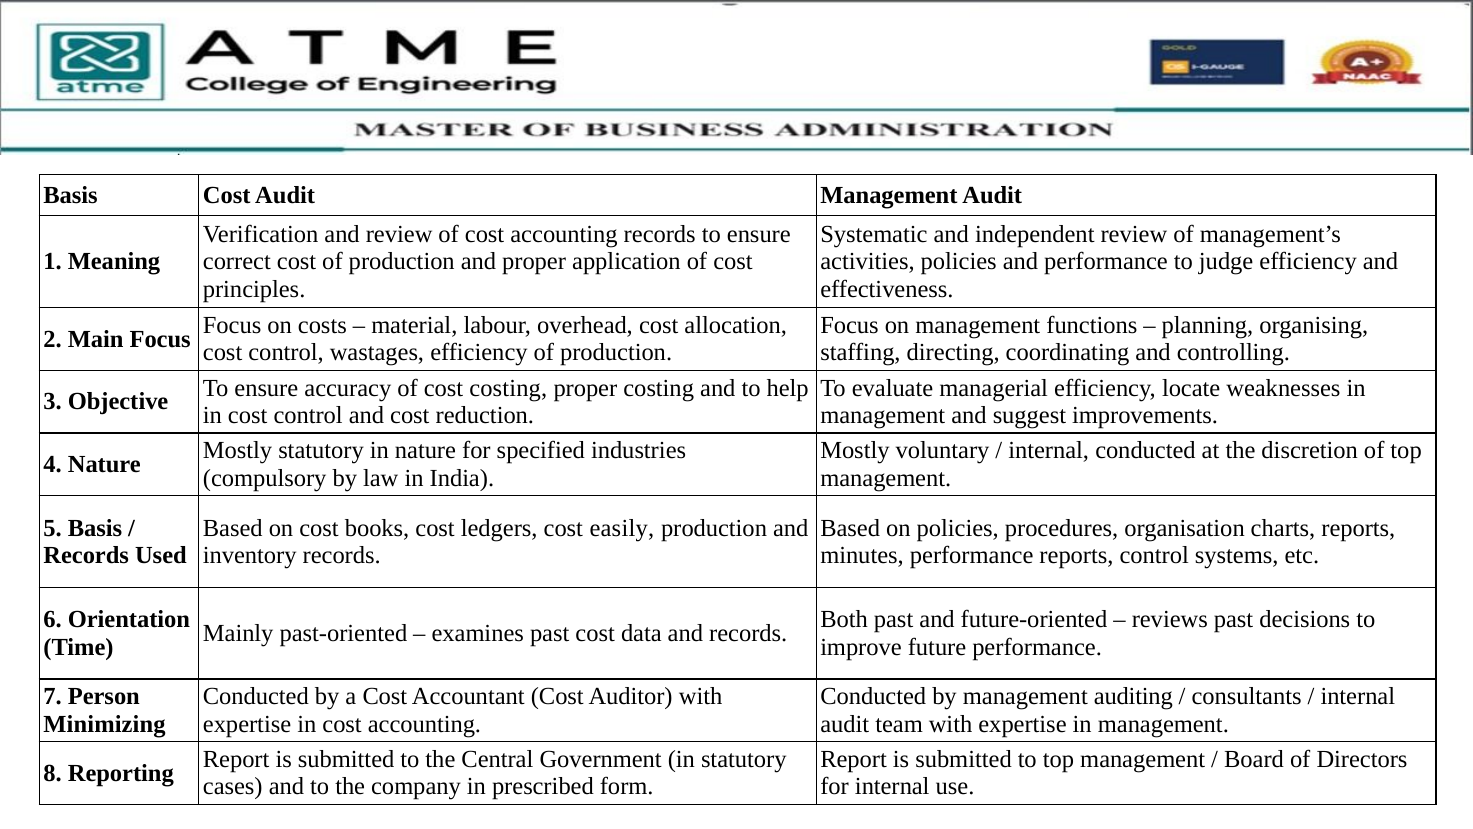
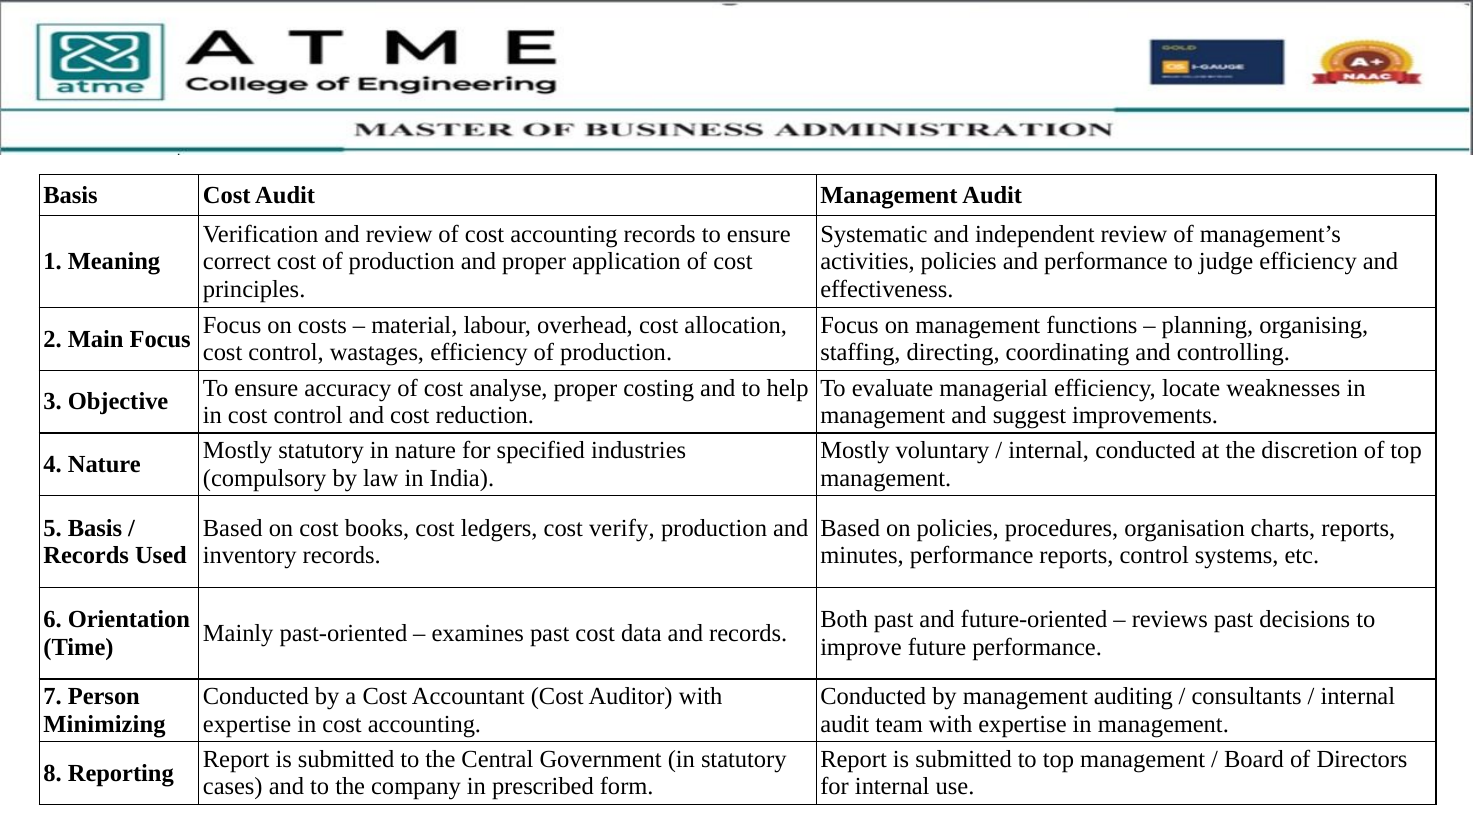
cost costing: costing -> analyse
easily: easily -> verify
